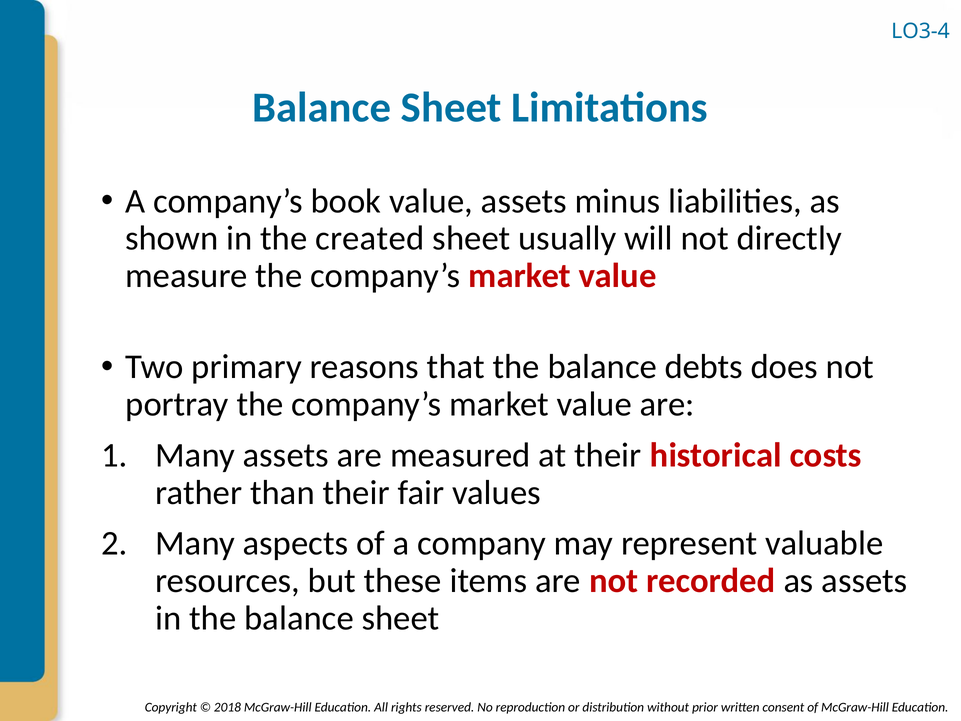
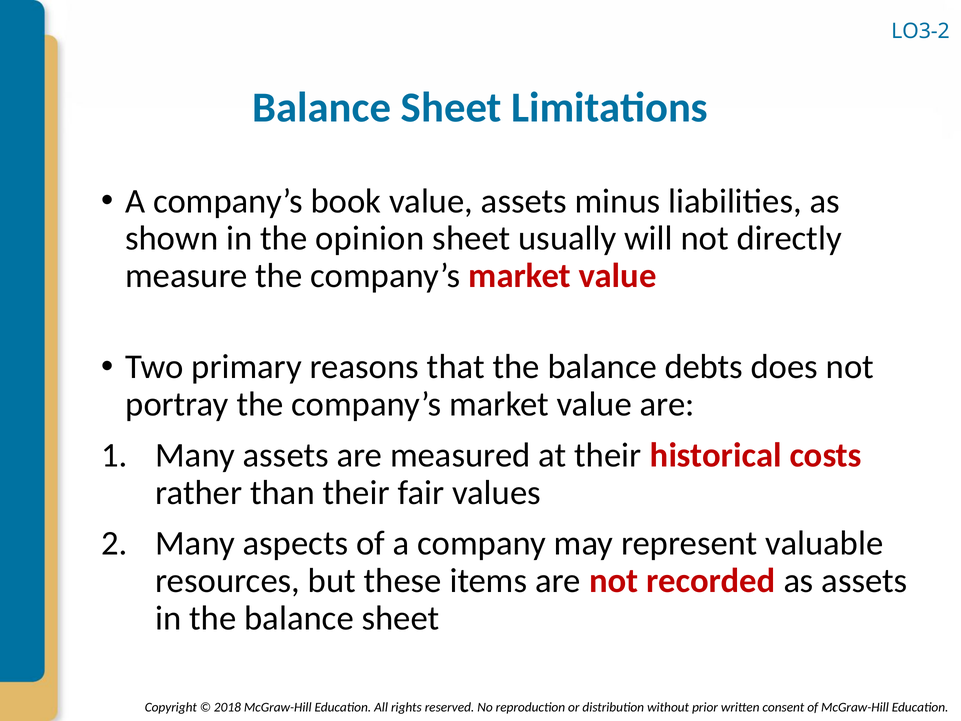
LO3-4: LO3-4 -> LO3-2
created: created -> opinion
